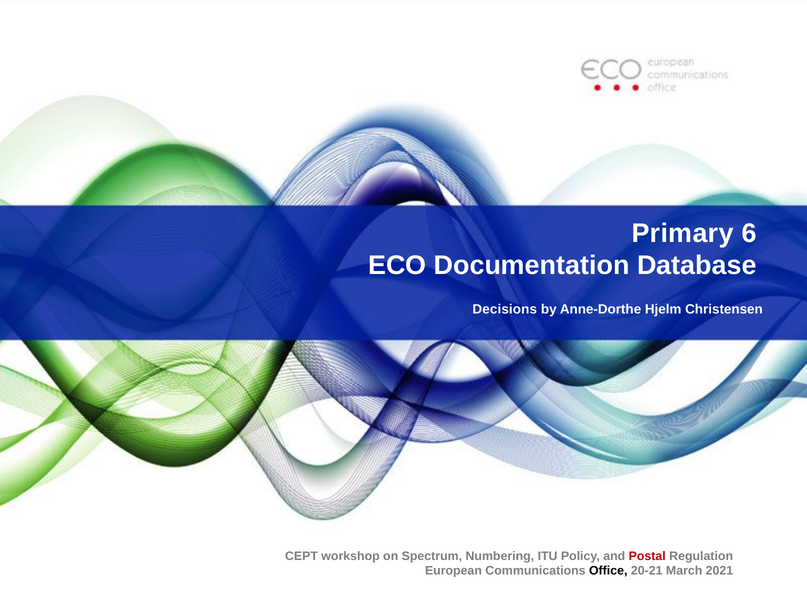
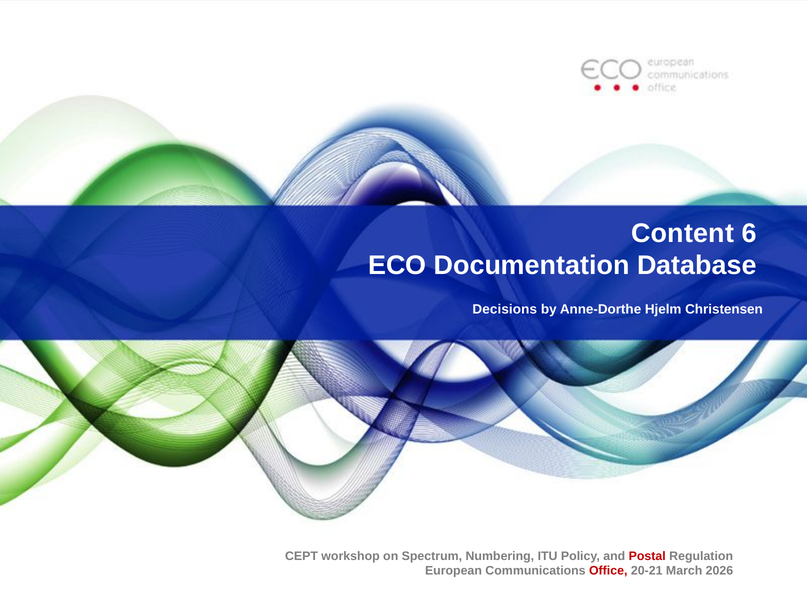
Primary: Primary -> Content
Office colour: black -> red
2021: 2021 -> 2026
